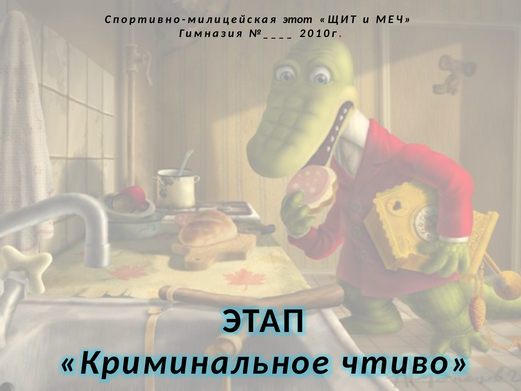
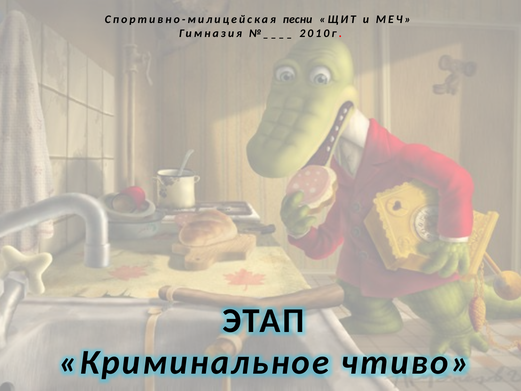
этот: этот -> песни
